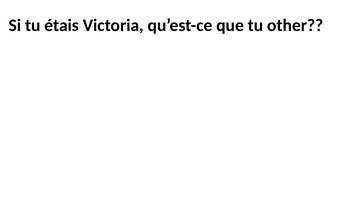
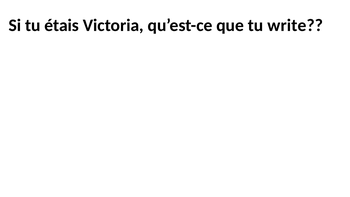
other: other -> write
